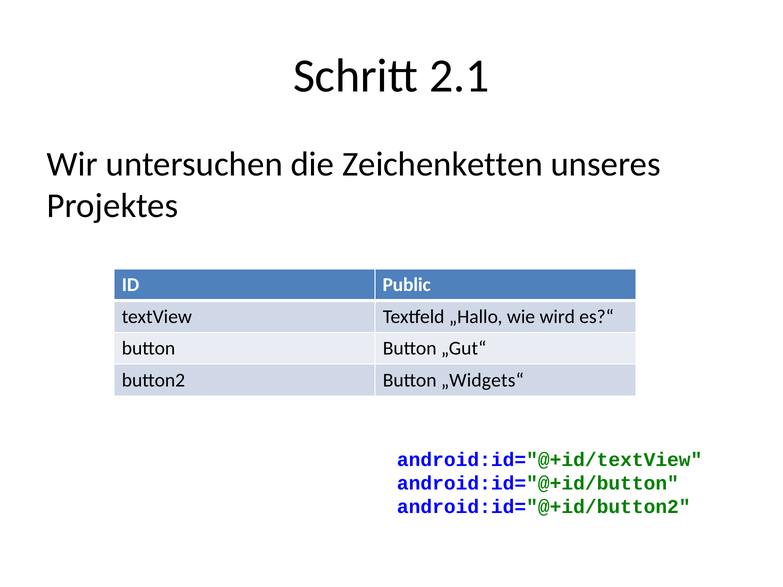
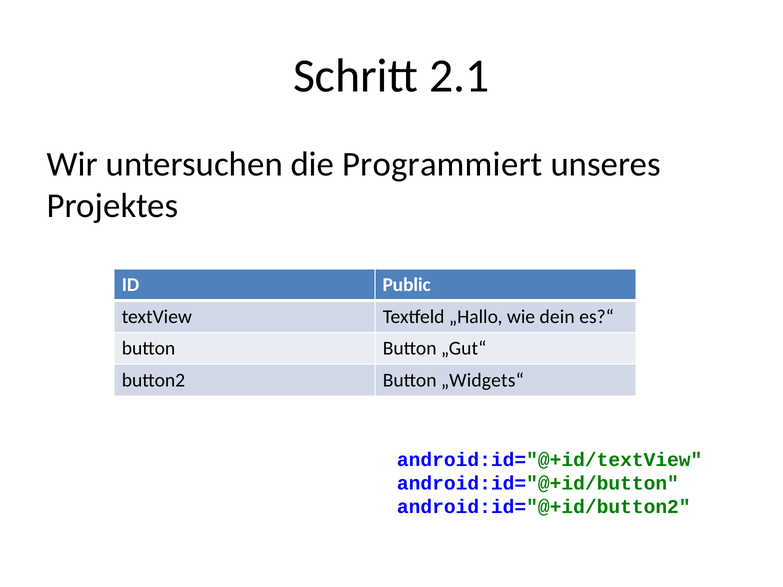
Zeichenketten: Zeichenketten -> Programmiert
wird: wird -> dein
